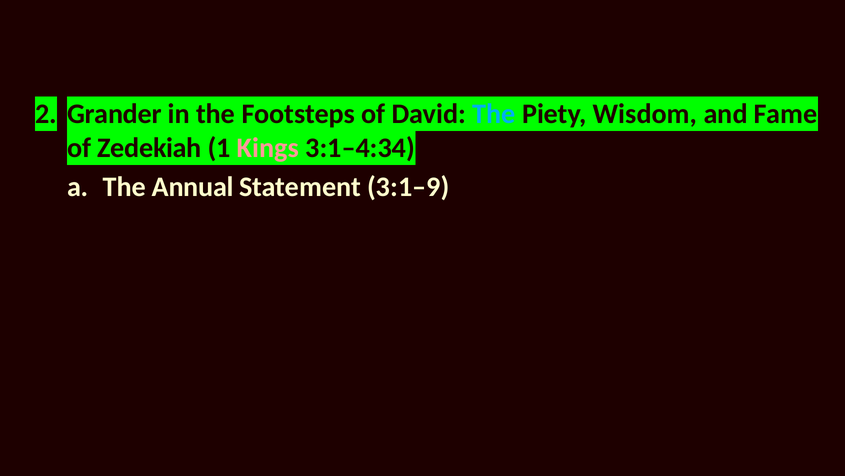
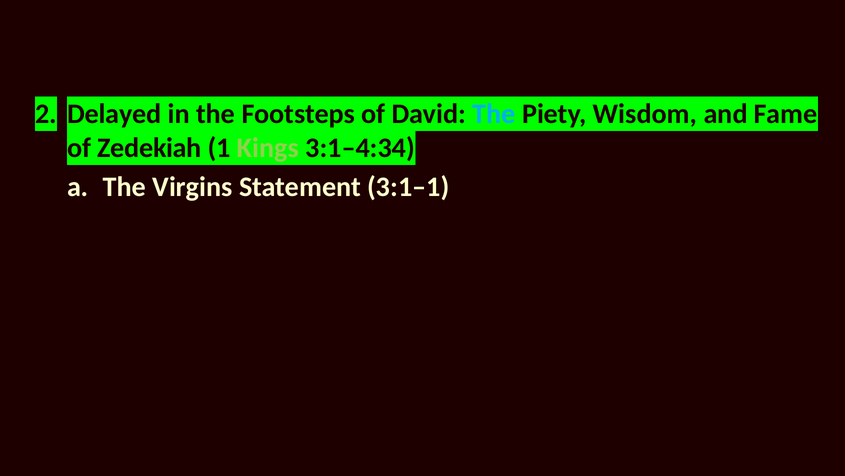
Grander: Grander -> Delayed
Kings colour: pink -> light green
Annual: Annual -> Virgins
3:1–9: 3:1–9 -> 3:1–1
